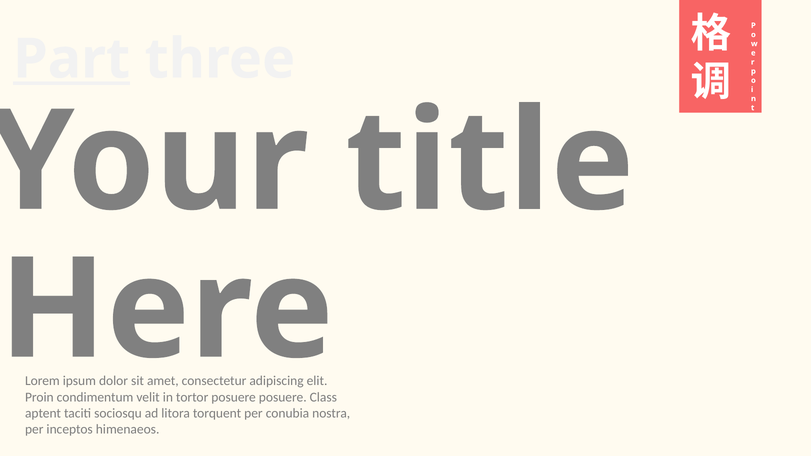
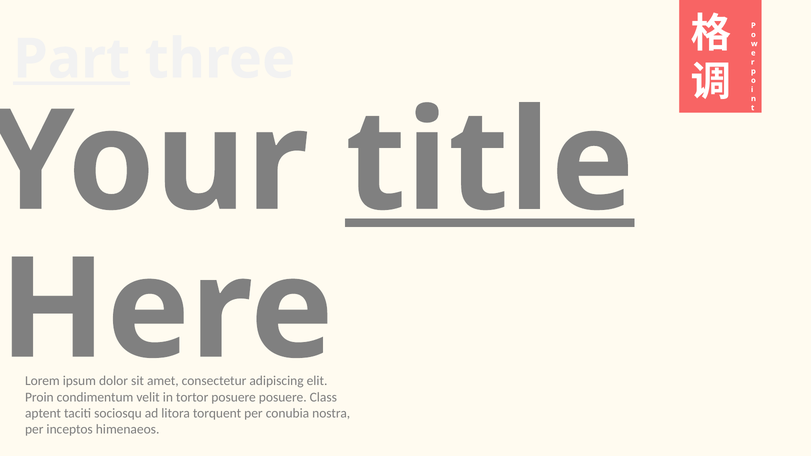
title underline: none -> present
